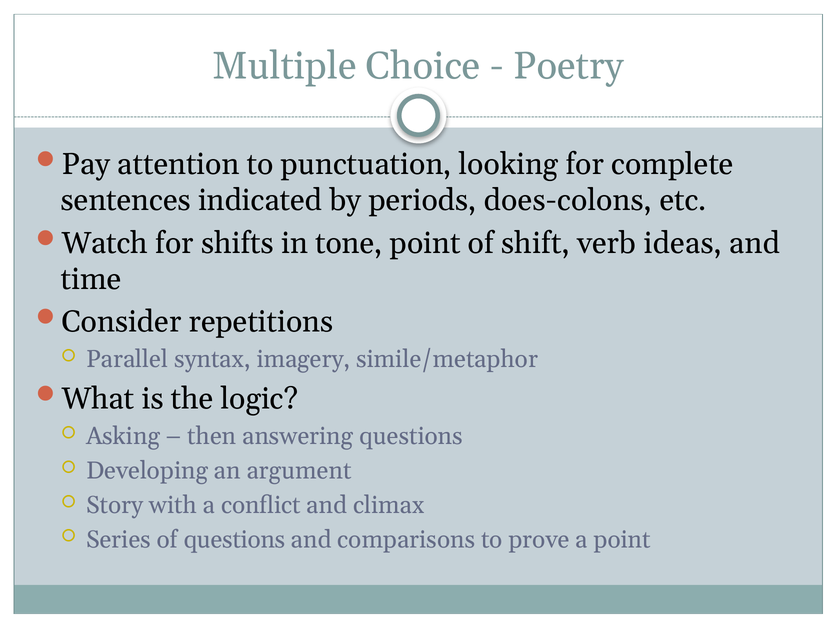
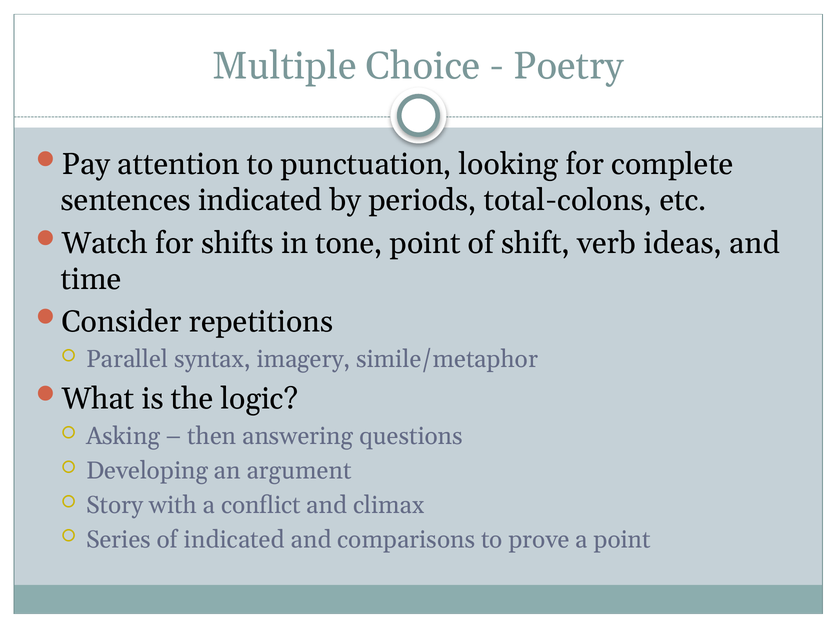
does-colons: does-colons -> total-colons
of questions: questions -> indicated
